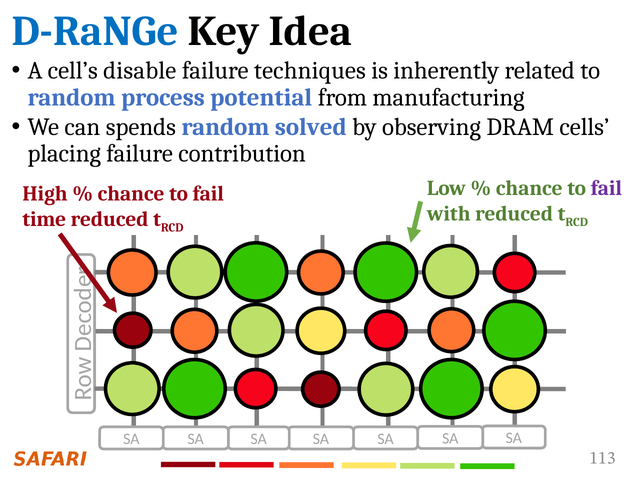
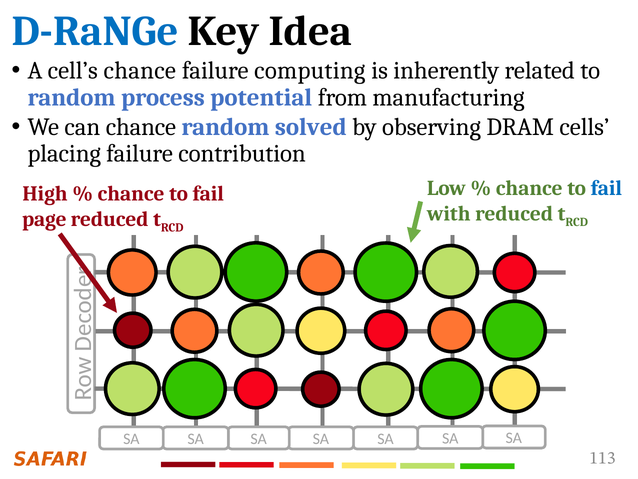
cell’s disable: disable -> chance
techniques: techniques -> computing
can spends: spends -> chance
fail at (606, 188) colour: purple -> blue
time: time -> page
